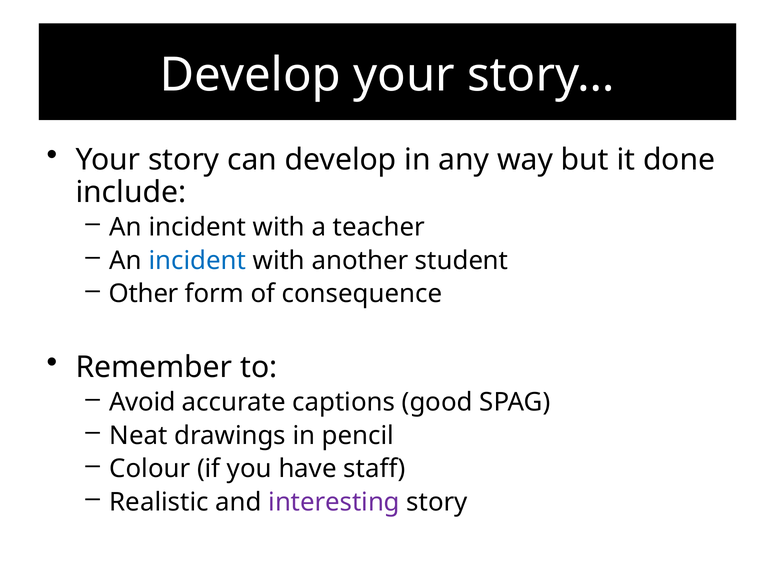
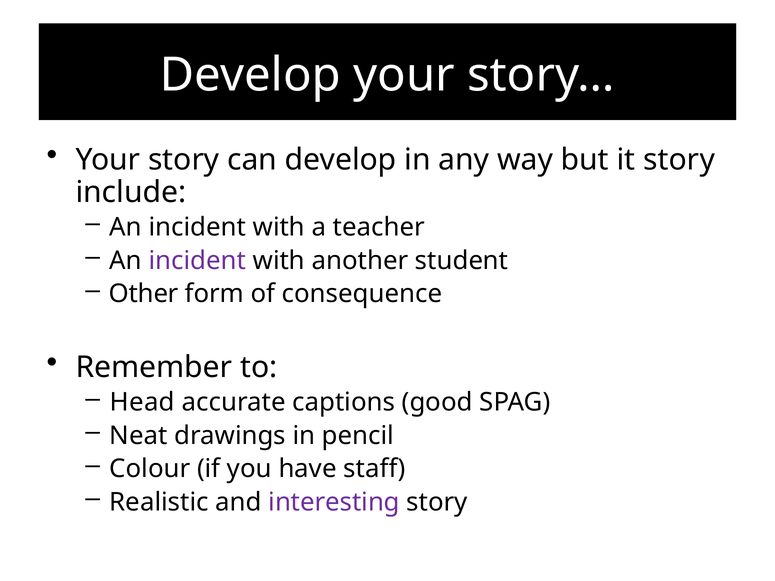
it done: done -> story
incident at (197, 261) colour: blue -> purple
Avoid: Avoid -> Head
